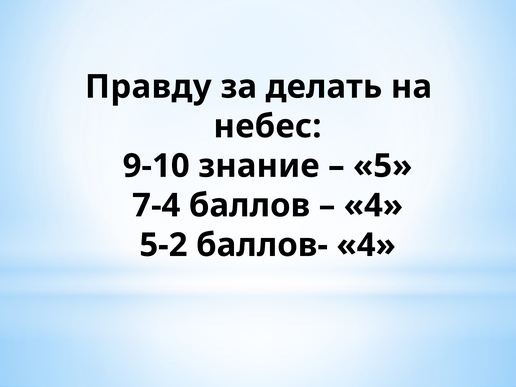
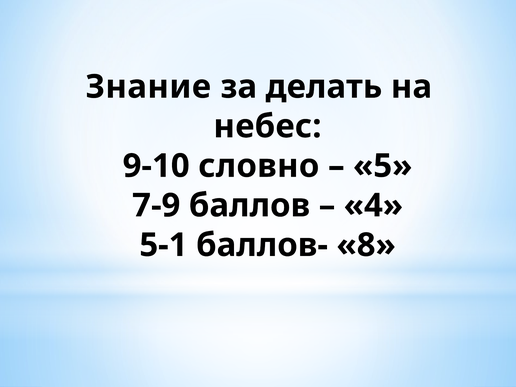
Правду: Правду -> Знание
знание: знание -> словно
7-4: 7-4 -> 7-9
5-2: 5-2 -> 5-1
баллов- 4: 4 -> 8
